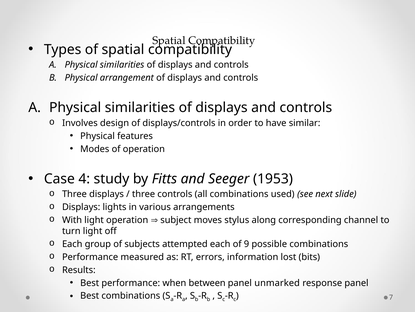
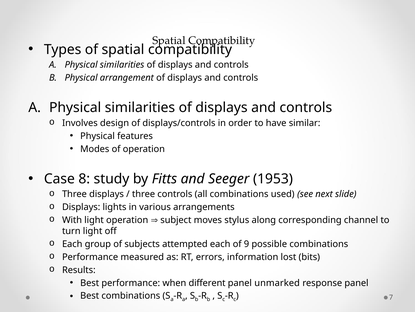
4: 4 -> 8
between: between -> different
